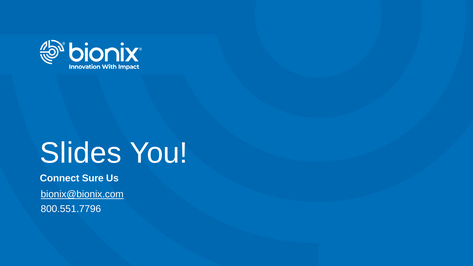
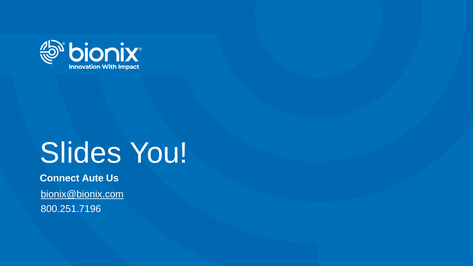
Sure: Sure -> Aute
800.551.7796: 800.551.7796 -> 800.251.7196
